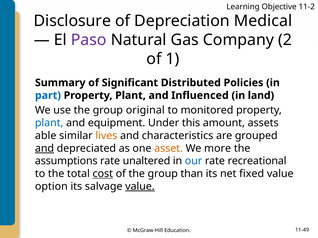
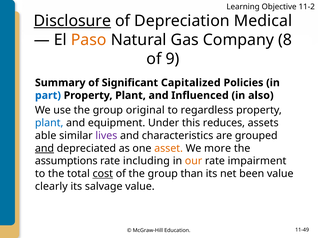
Disclosure underline: none -> present
Paso colour: purple -> orange
2: 2 -> 8
1: 1 -> 9
Distributed: Distributed -> Capitalized
land: land -> also
monitored: monitored -> regardless
amount: amount -> reduces
lives colour: orange -> purple
unaltered: unaltered -> including
our colour: blue -> orange
recreational: recreational -> impairment
fixed: fixed -> been
option: option -> clearly
value at (140, 187) underline: present -> none
